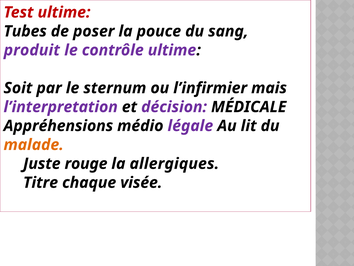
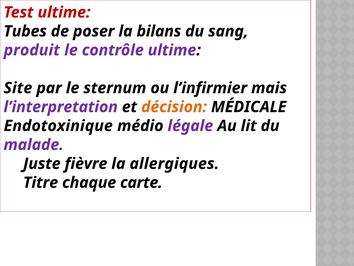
pouce: pouce -> bilans
Soit: Soit -> Site
décision colour: purple -> orange
Appréhensions: Appréhensions -> Endotoxinique
malade colour: orange -> purple
rouge: rouge -> fièvre
visée: visée -> carte
